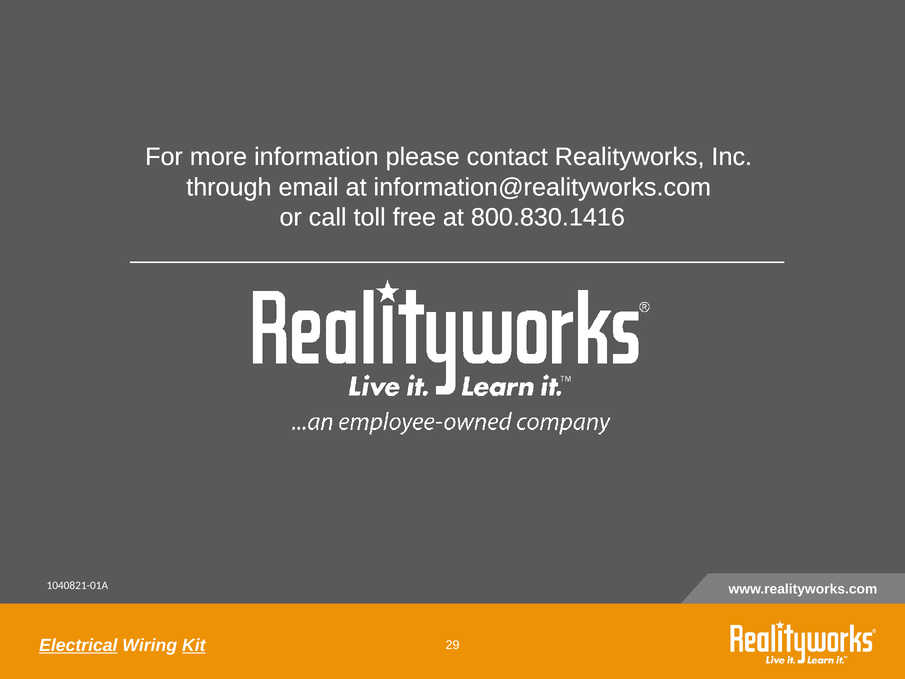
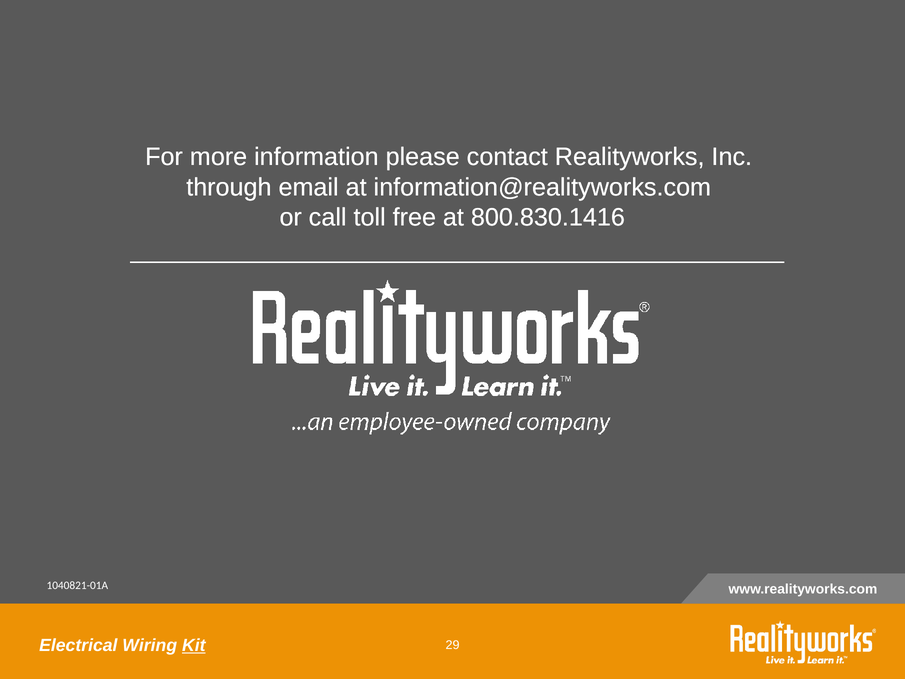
Electrical underline: present -> none
